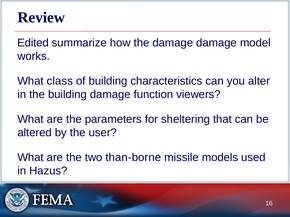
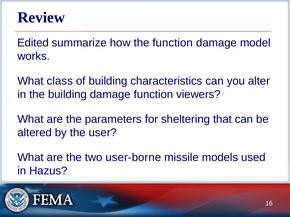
the damage: damage -> function
than-borne: than-borne -> user-borne
